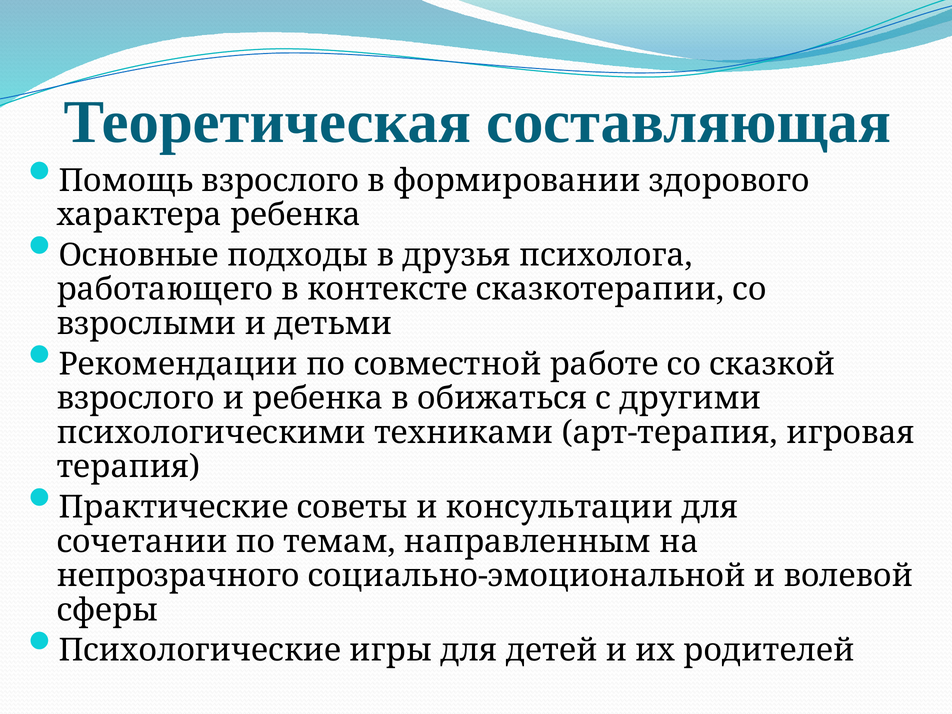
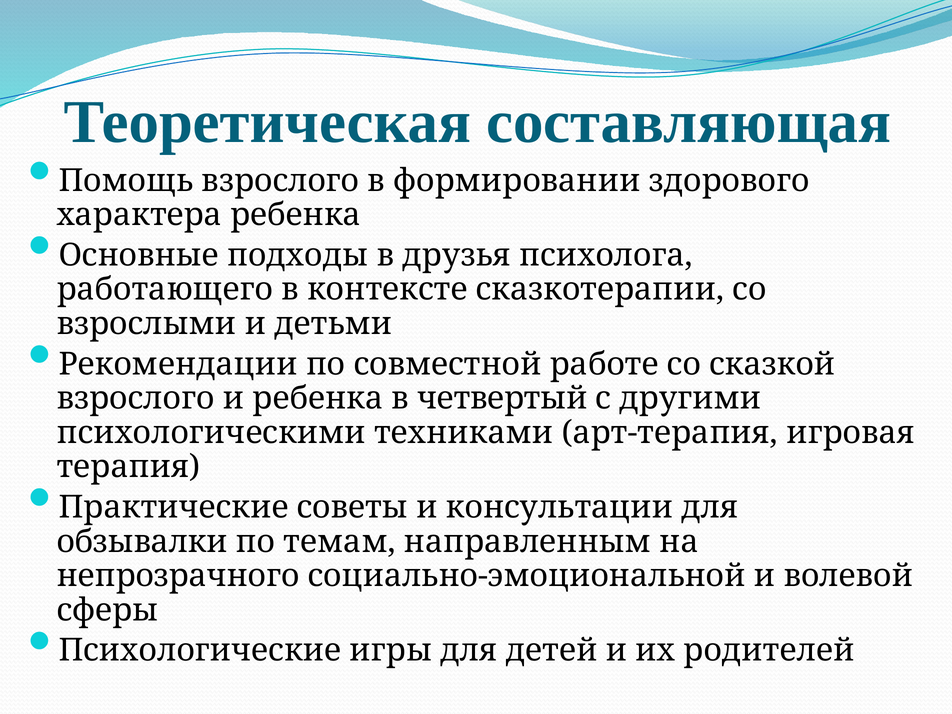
обижаться: обижаться -> четвертый
сочетании: сочетании -> обзывалки
